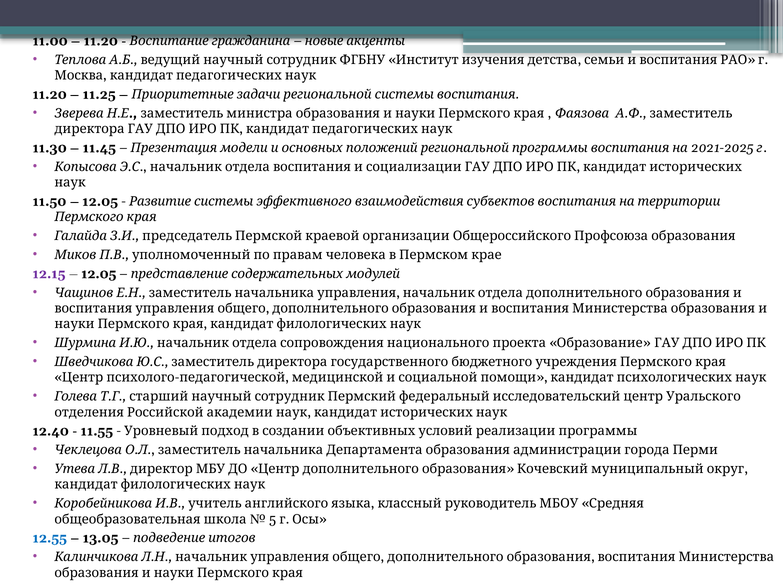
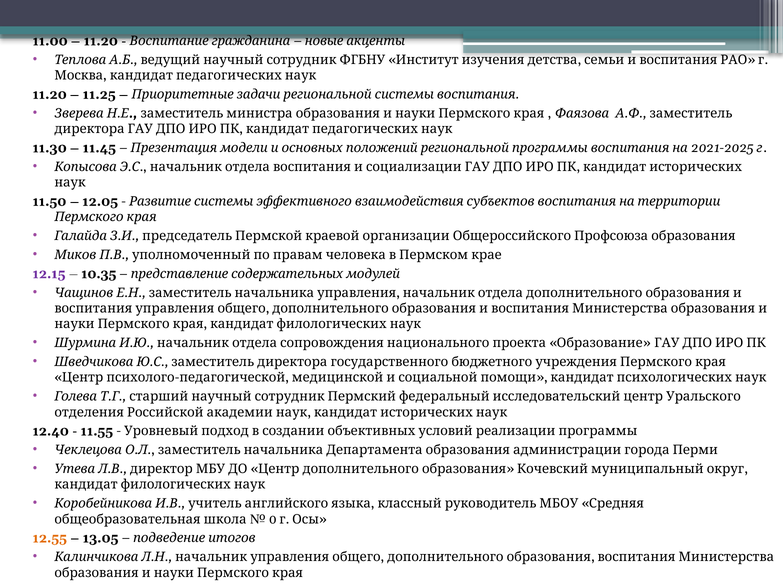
12.05 at (99, 274): 12.05 -> 10.35
5: 5 -> 0
12.55 colour: blue -> orange
